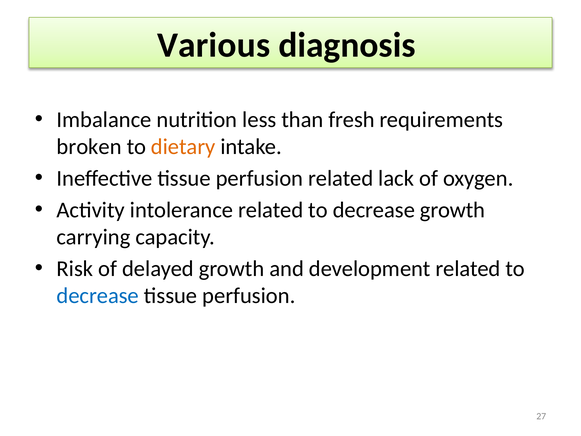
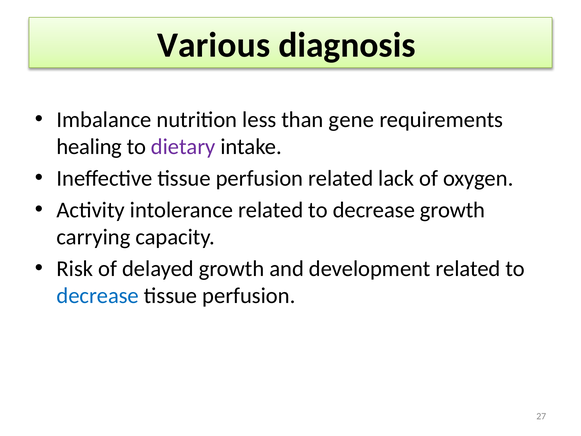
fresh: fresh -> gene
broken: broken -> healing
dietary colour: orange -> purple
